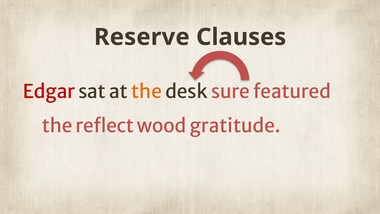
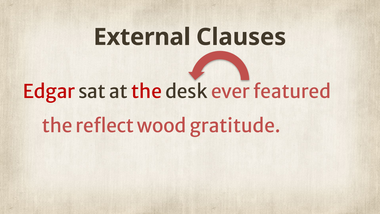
Reserve: Reserve -> External
the at (147, 92) colour: orange -> red
sure: sure -> ever
